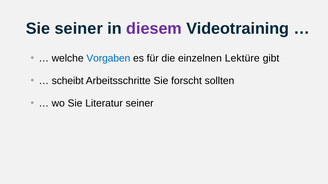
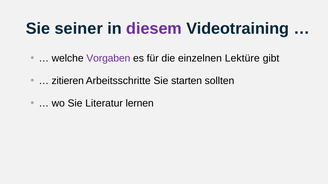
Vorgaben colour: blue -> purple
scheibt: scheibt -> zitieren
forscht: forscht -> starten
Literatur seiner: seiner -> lernen
